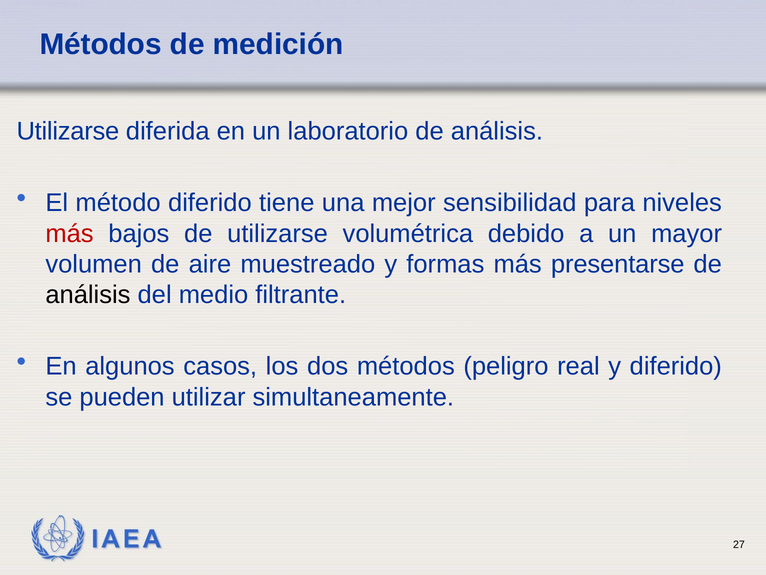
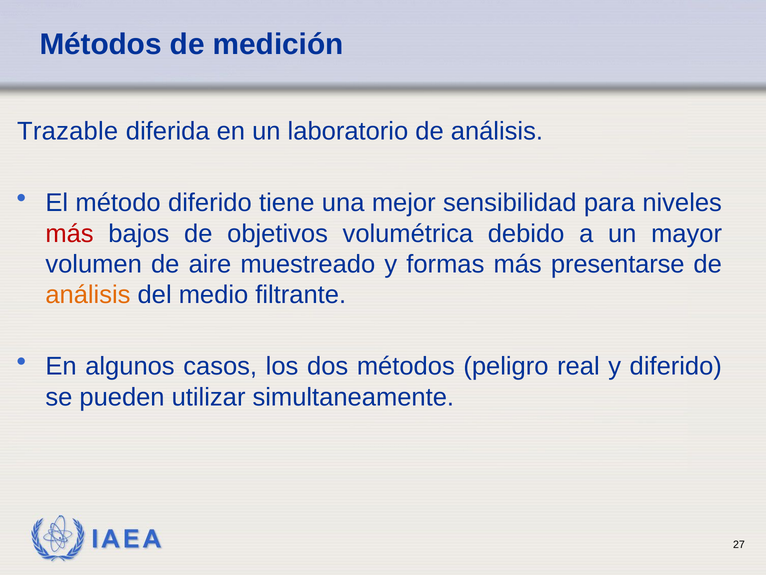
Utilizarse at (68, 131): Utilizarse -> Trazable
de utilizarse: utilizarse -> objetivos
análisis at (88, 295) colour: black -> orange
